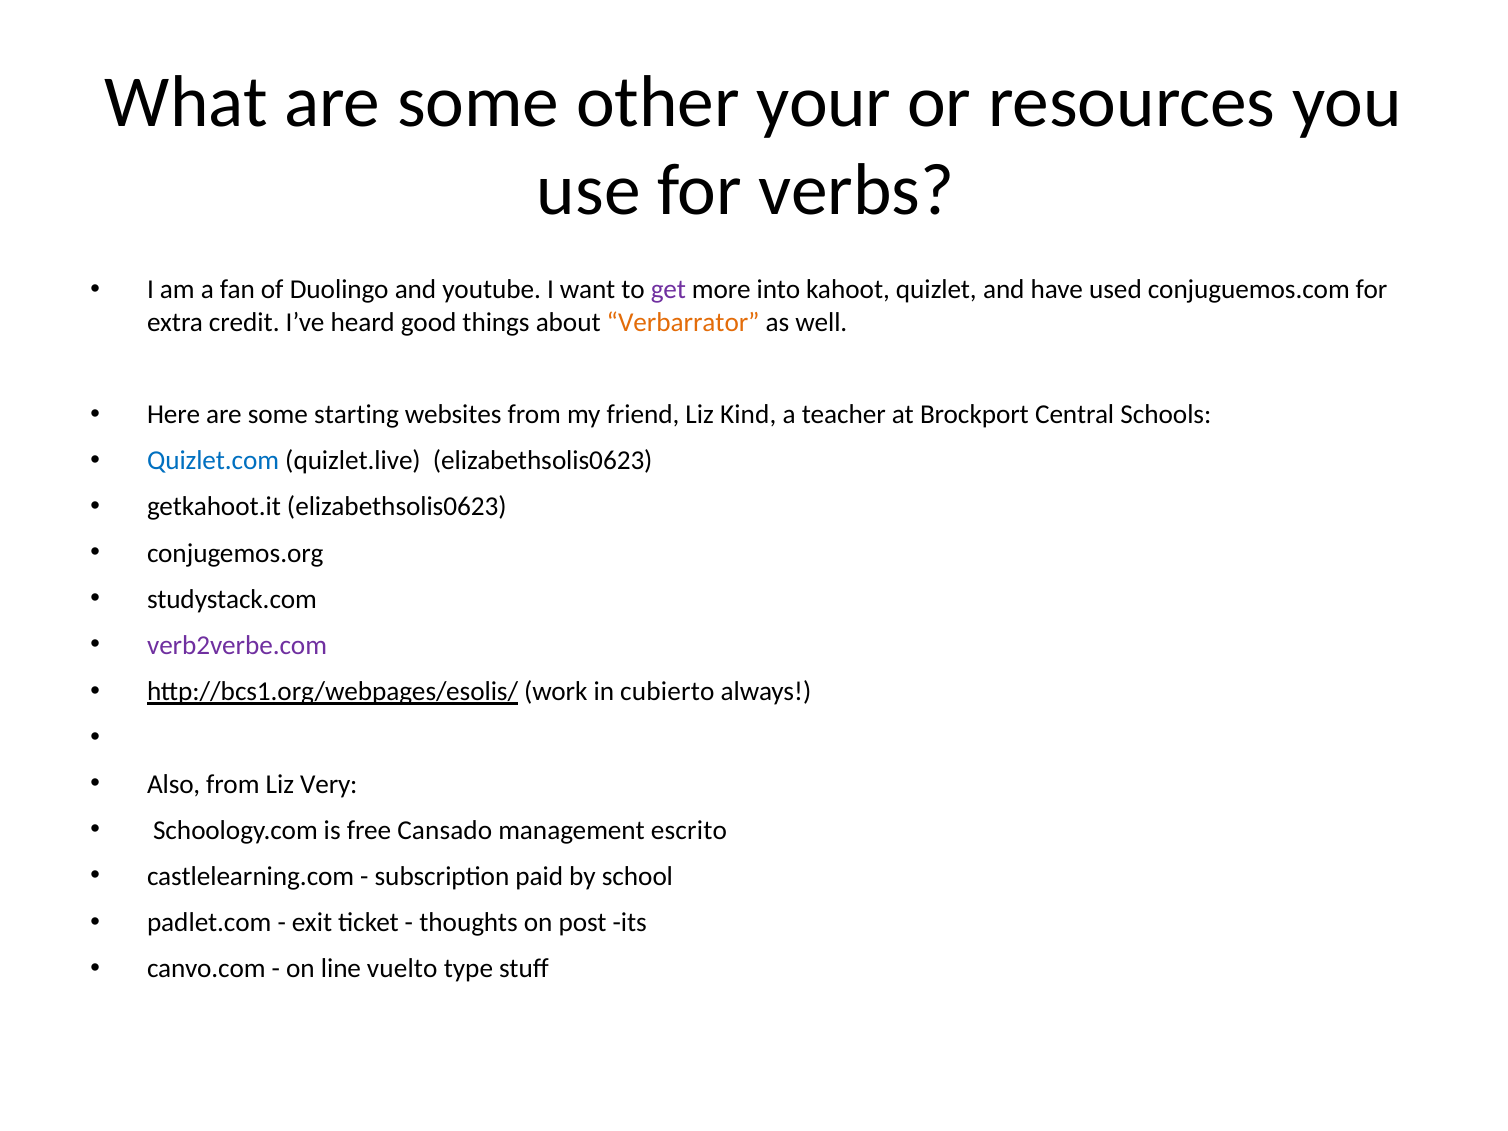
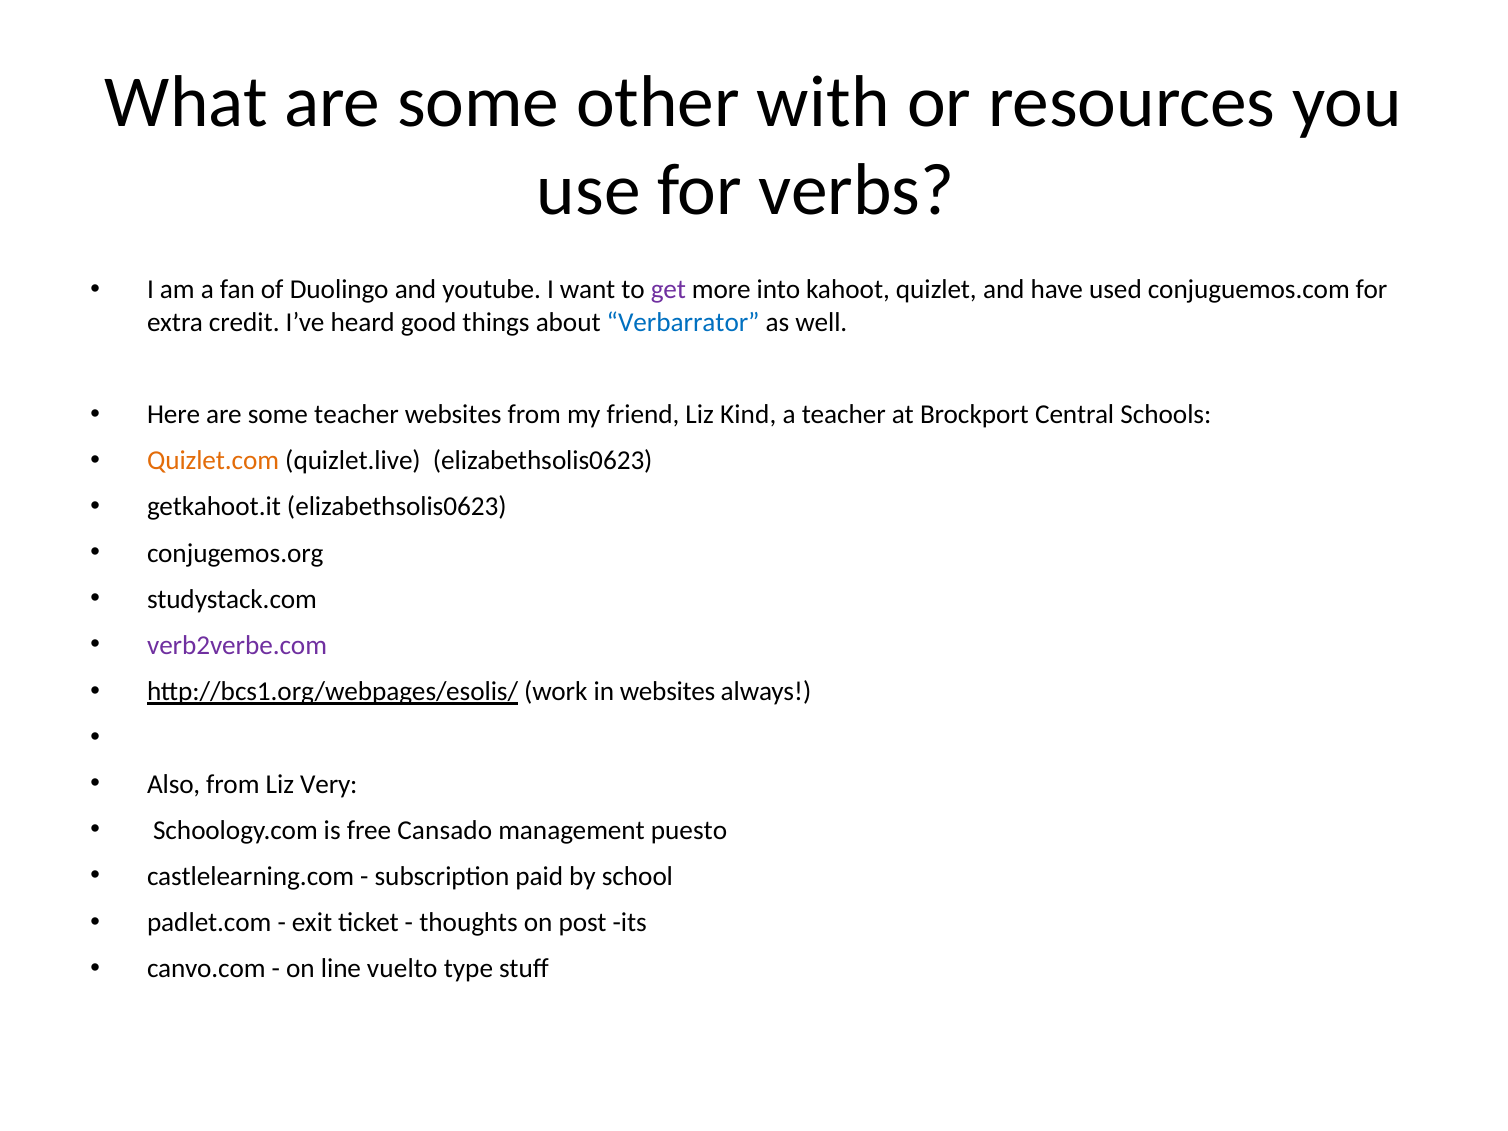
your: your -> with
Verbarrator colour: orange -> blue
some starting: starting -> teacher
Quizlet.com colour: blue -> orange
in cubierto: cubierto -> websites
escrito: escrito -> puesto
